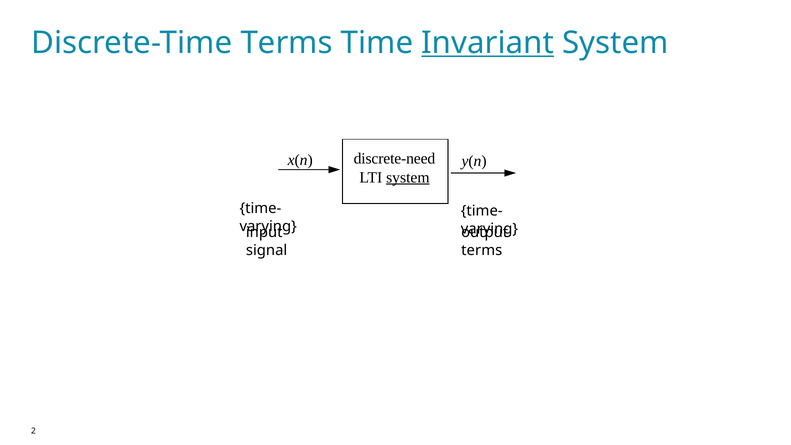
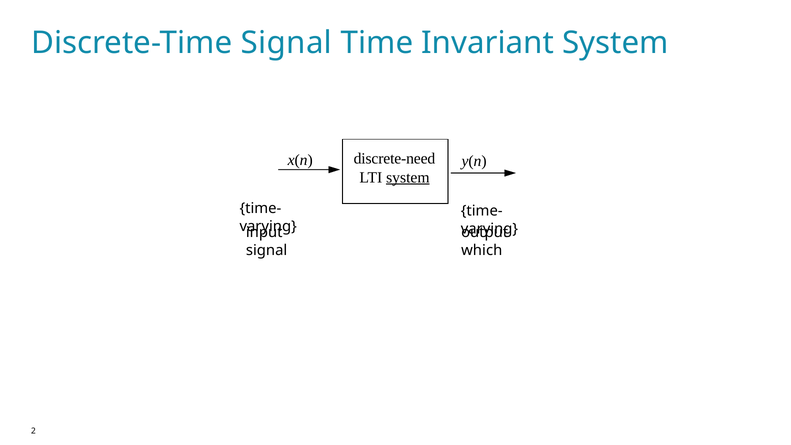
Discrete-Time Terms: Terms -> Signal
Invariant underline: present -> none
terms at (482, 250): terms -> which
